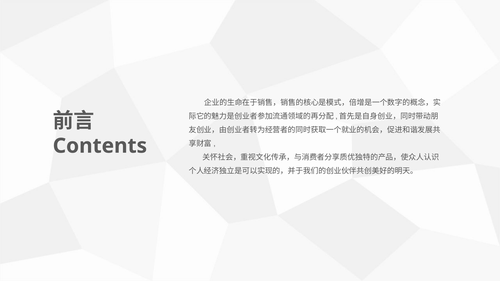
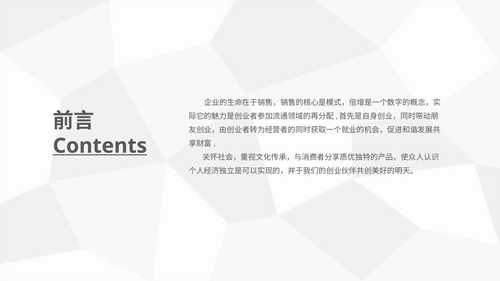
Contents underline: none -> present
